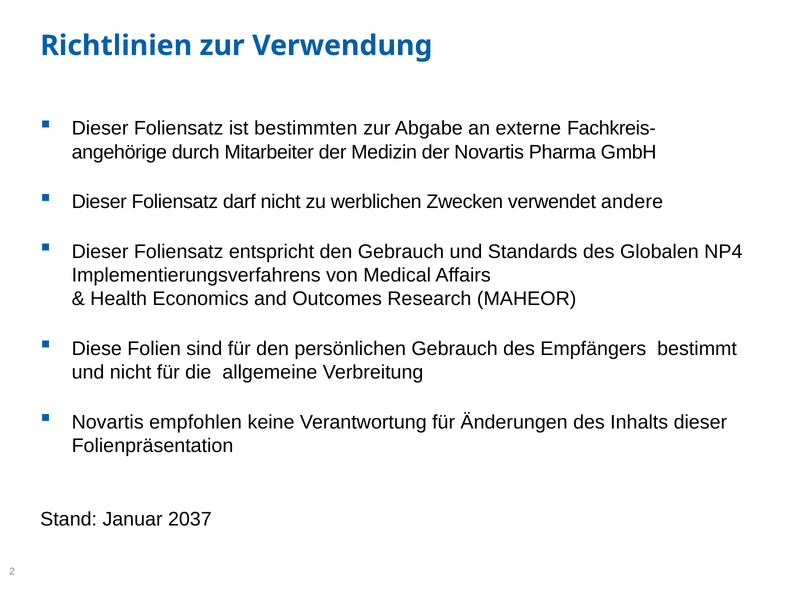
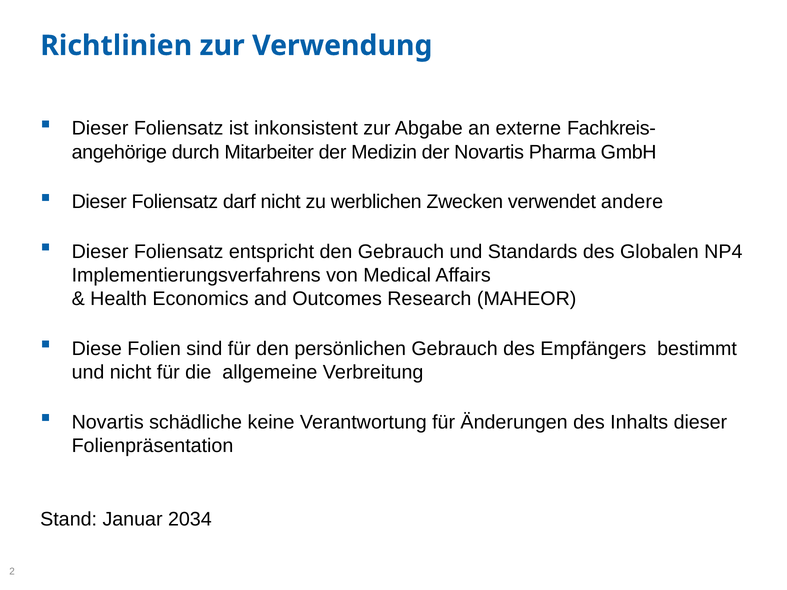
bestimmten: bestimmten -> inkonsistent
empfohlen: empfohlen -> schädliche
2037: 2037 -> 2034
